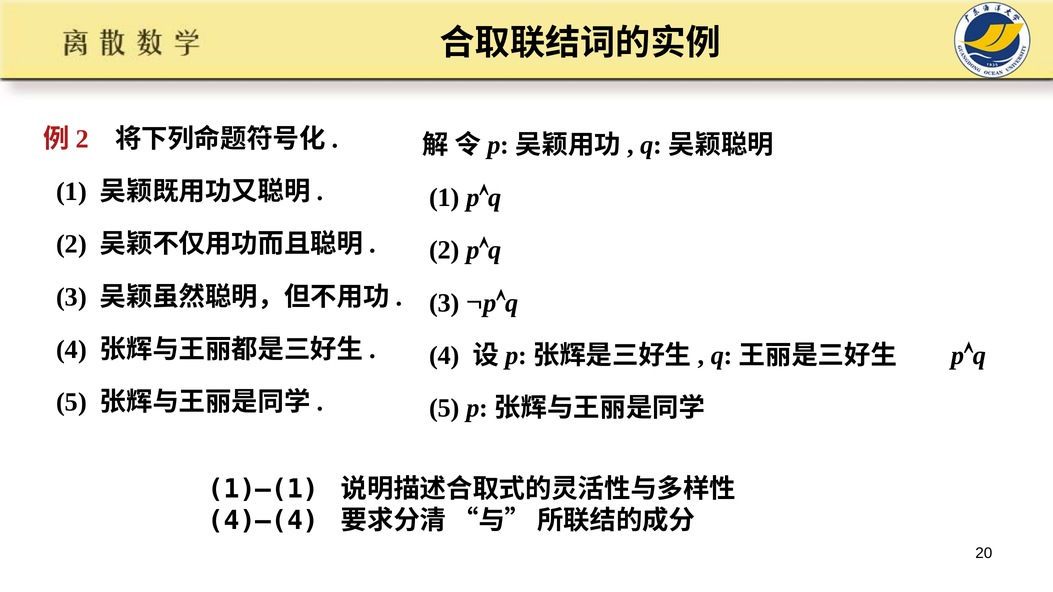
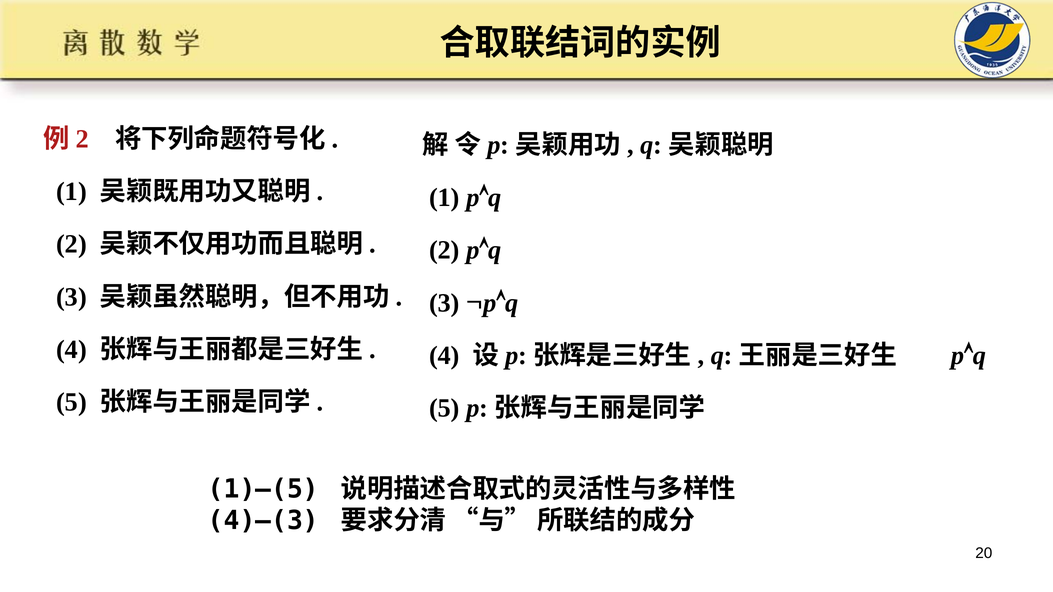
1)—(1: 1)—(1 -> 1)—(5
4)—(4: 4)—(4 -> 4)—(3
